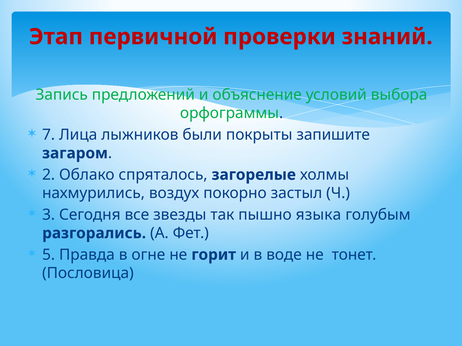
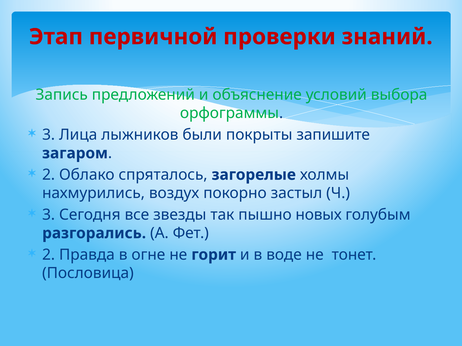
7 at (49, 135): 7 -> 3
языка: языка -> новых
5 at (49, 255): 5 -> 2
